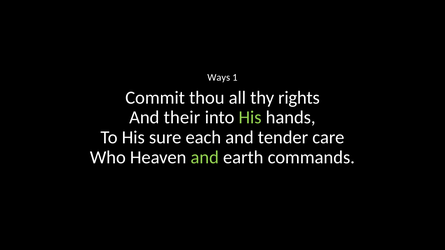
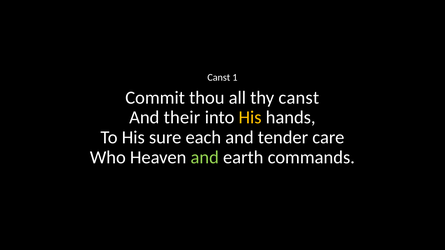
Ways at (219, 78): Ways -> Canst
thy rights: rights -> canst
His at (250, 118) colour: light green -> yellow
